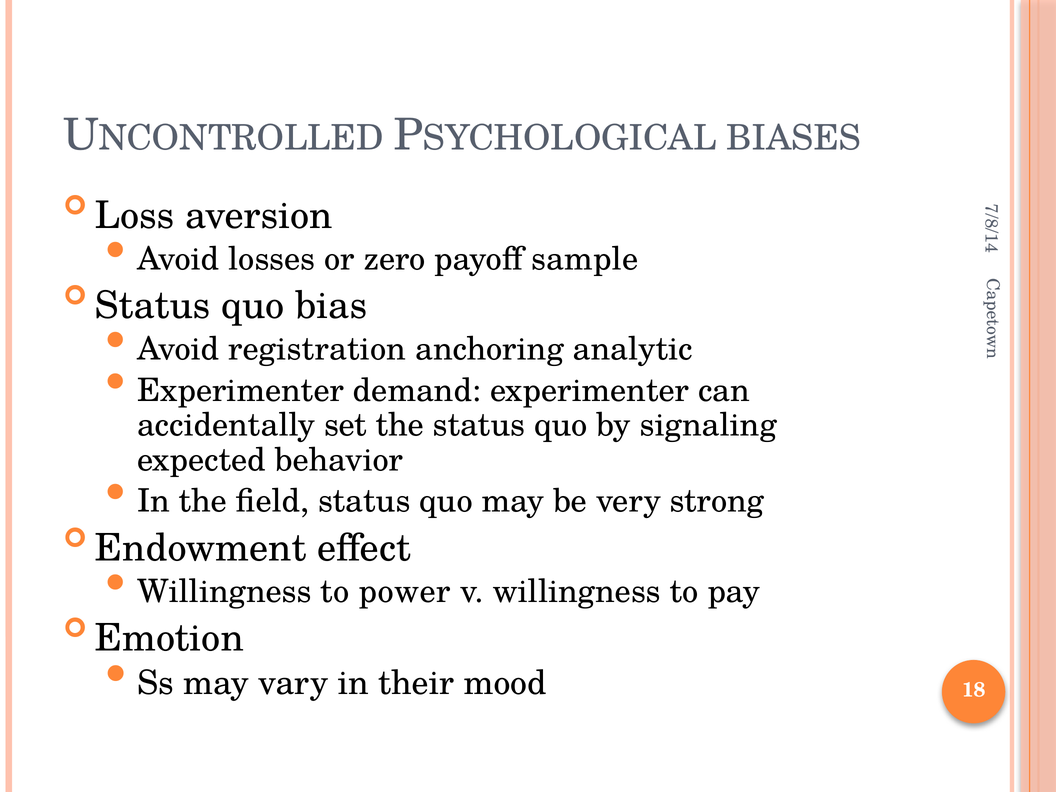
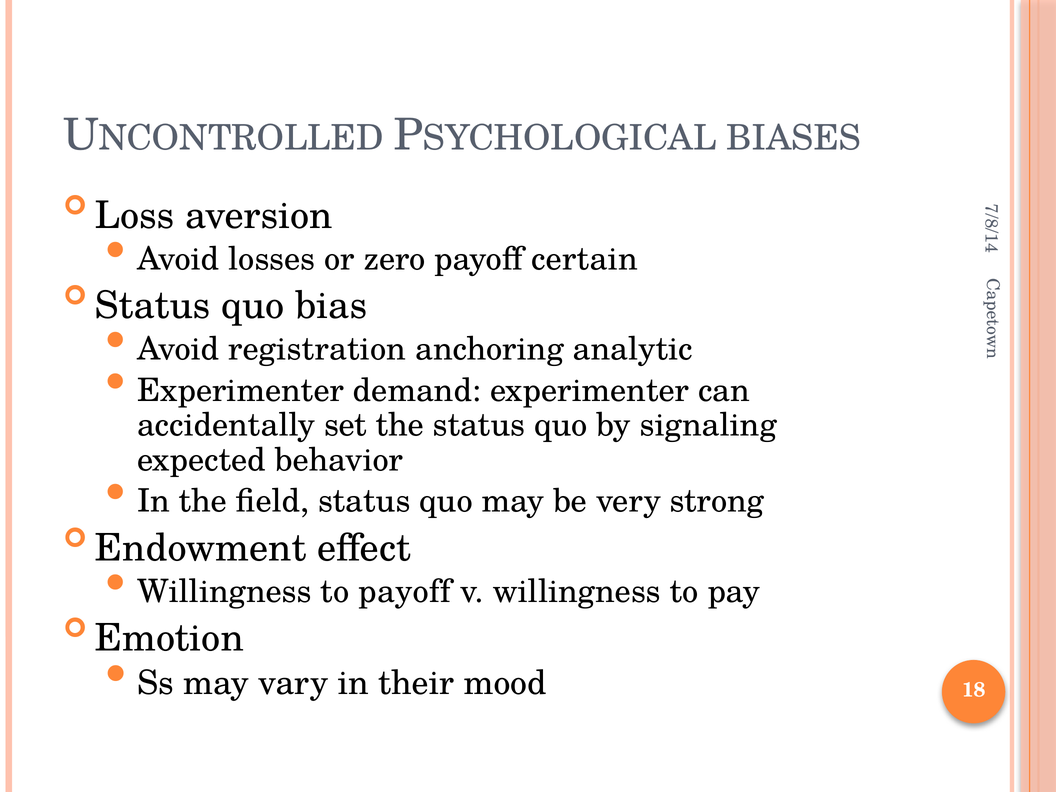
sample: sample -> certain
to power: power -> payoff
